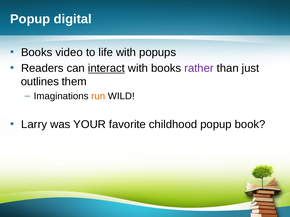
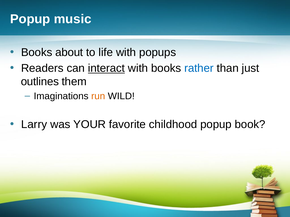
digital: digital -> music
video: video -> about
rather colour: purple -> blue
